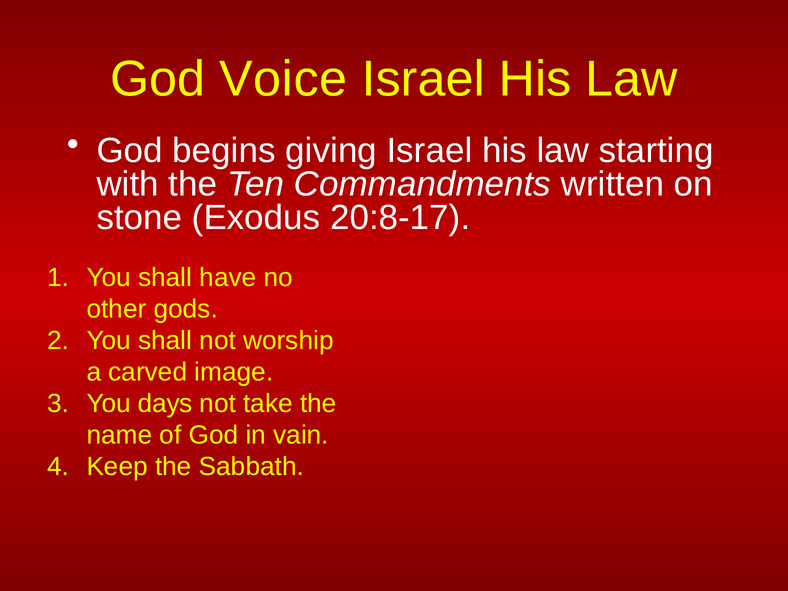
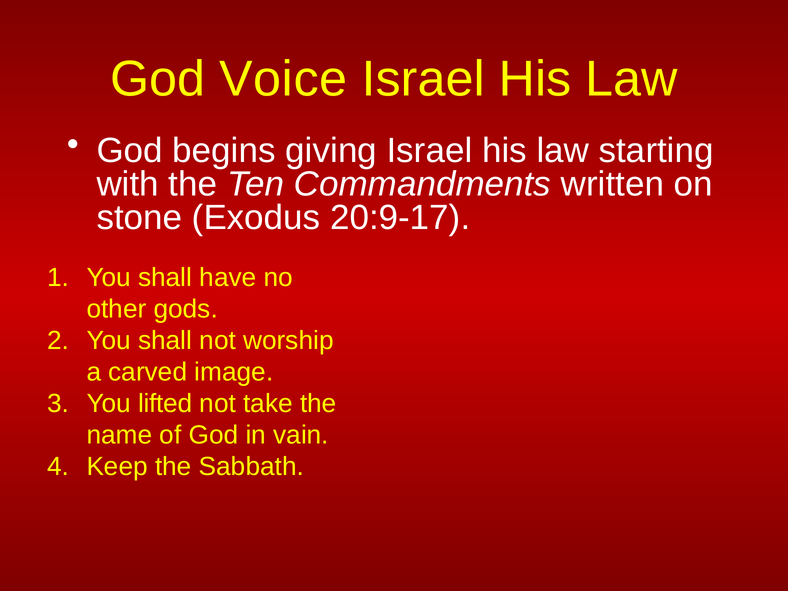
20:8-17: 20:8-17 -> 20:9-17
days: days -> lifted
